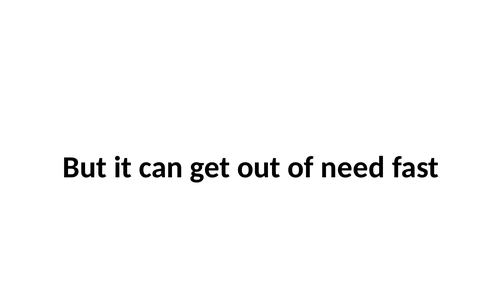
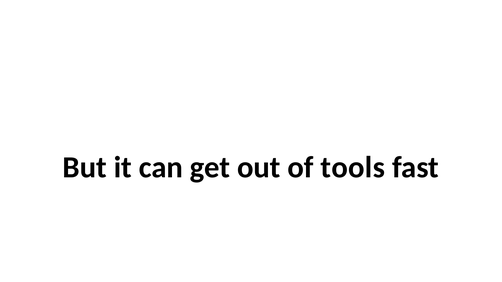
need: need -> tools
